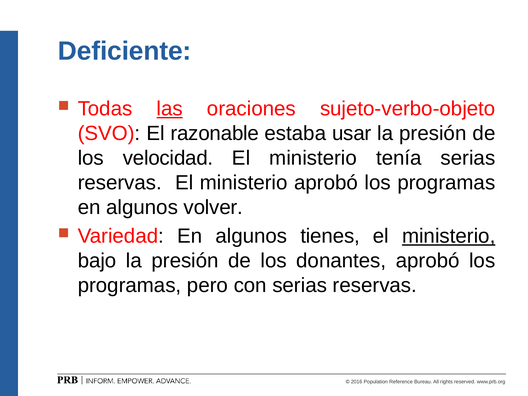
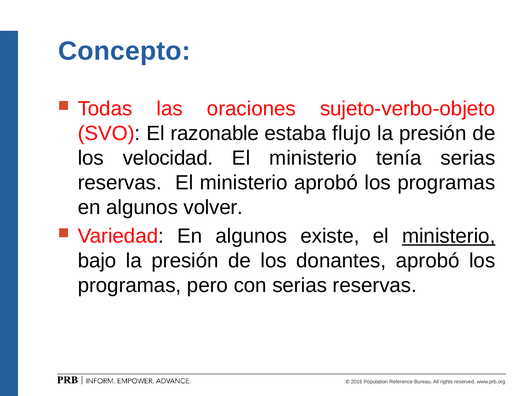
Deficiente: Deficiente -> Concepto
las underline: present -> none
usar: usar -> flujo
tienes: tienes -> existe
